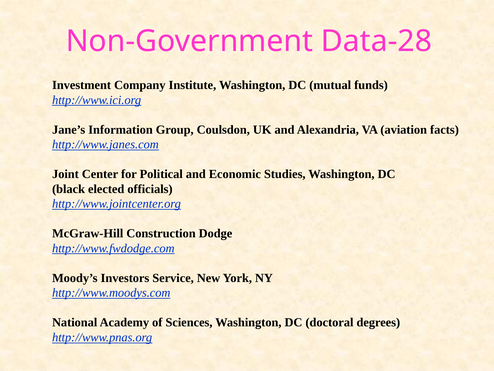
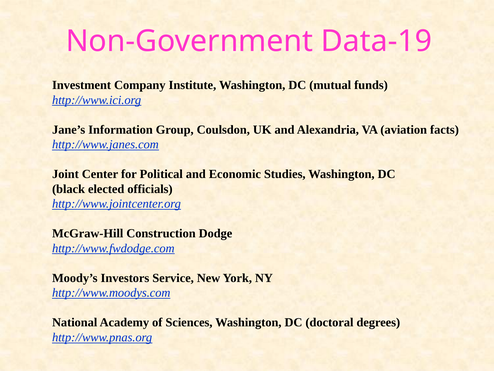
Data-28: Data-28 -> Data-19
